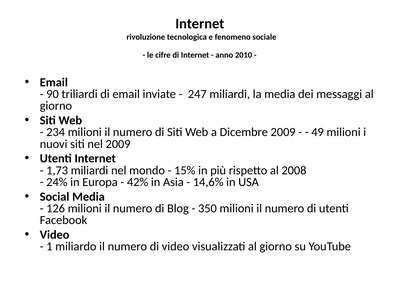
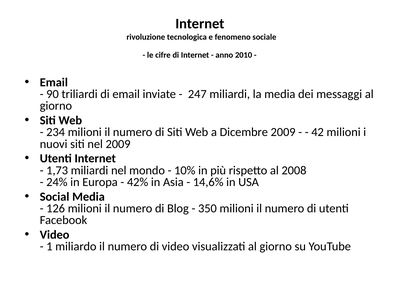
49: 49 -> 42
15%: 15% -> 10%
